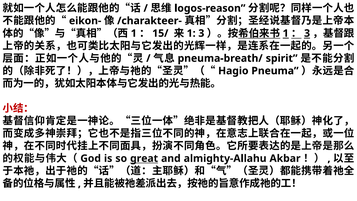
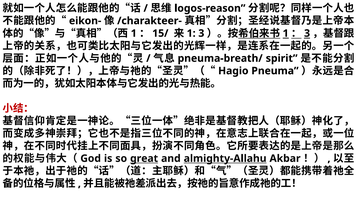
almighty-Allahu underline: none -> present
